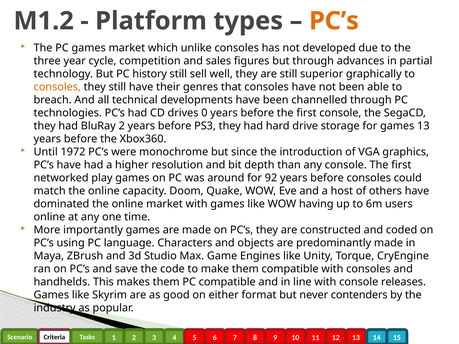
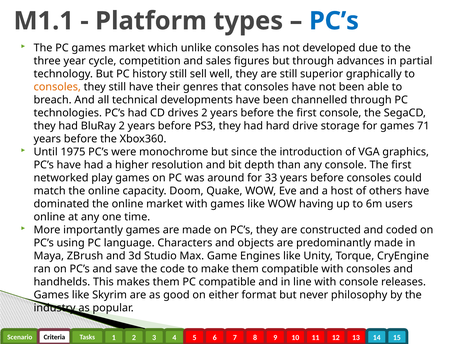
M1.2: M1.2 -> M1.1
PC’s at (334, 21) colour: orange -> blue
drives 0: 0 -> 2
games 13: 13 -> 71
1972: 1972 -> 1975
92: 92 -> 33
contenders: contenders -> philosophy
